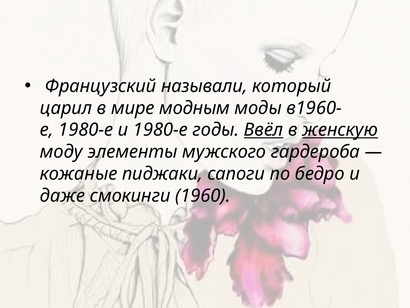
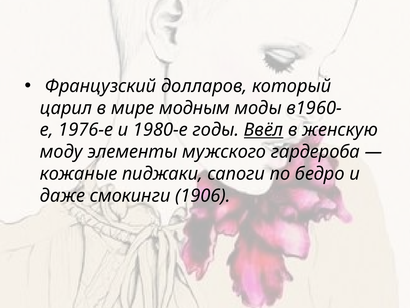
называли: называли -> долларов
1980-е at (86, 130): 1980-е -> 1976-е
женскую underline: present -> none
1960: 1960 -> 1906
